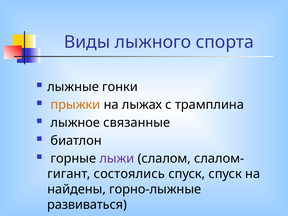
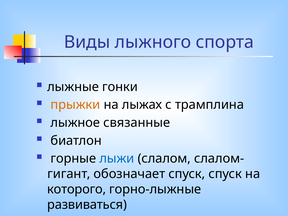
лыжи colour: purple -> blue
состоялись: состоялись -> обозначает
найдены: найдены -> которого
